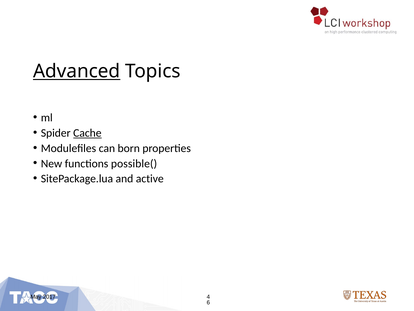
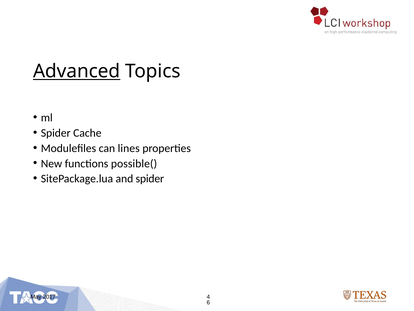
Cache underline: present -> none
born: born -> lines
and active: active -> spider
